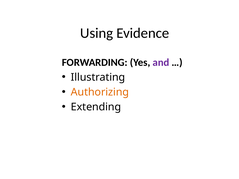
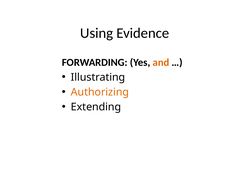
and colour: purple -> orange
